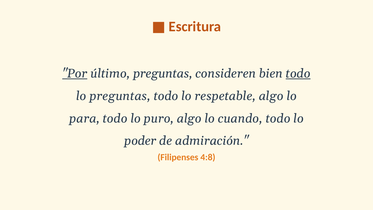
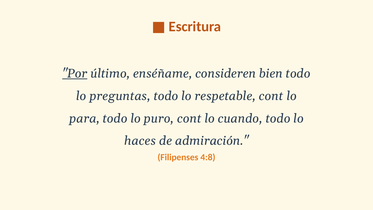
último preguntas: preguntas -> enséñame
todo at (298, 74) underline: present -> none
respetable algo: algo -> cont
puro algo: algo -> cont
poder: poder -> haces
